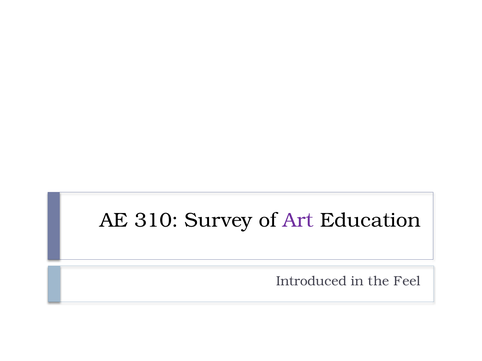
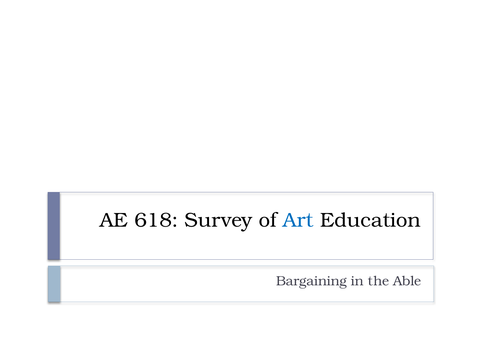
310: 310 -> 618
Art colour: purple -> blue
Introduced: Introduced -> Bargaining
Feel: Feel -> Able
